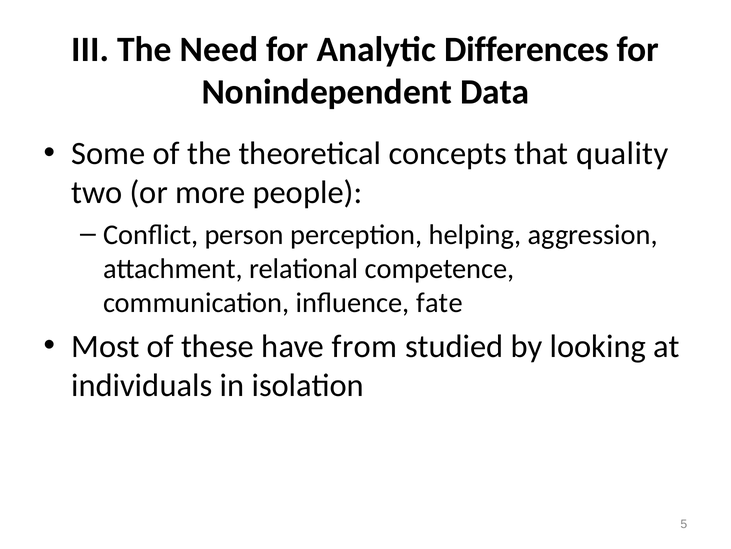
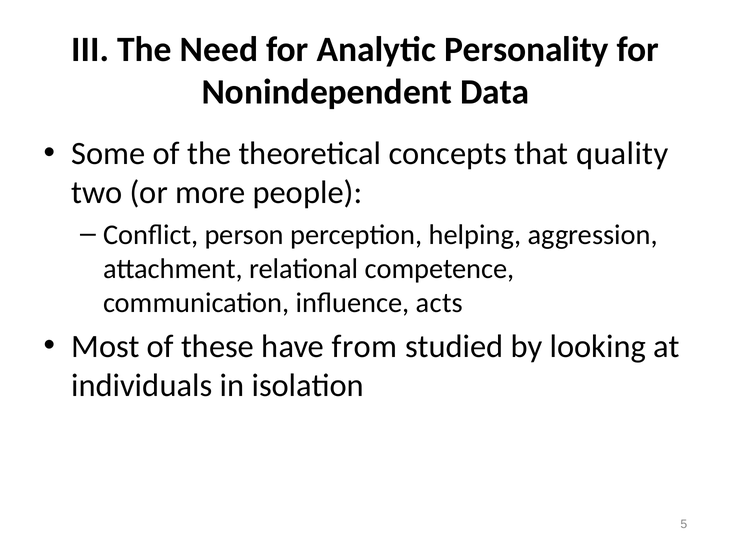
Differences: Differences -> Personality
fate: fate -> acts
